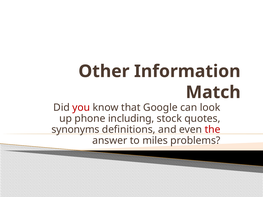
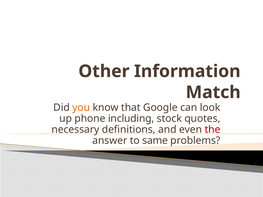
you colour: red -> orange
synonyms: synonyms -> necessary
miles: miles -> same
